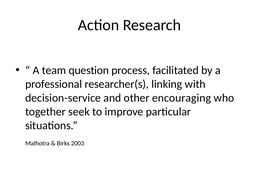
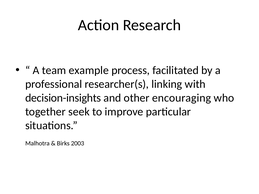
question: question -> example
decision-service: decision-service -> decision-insights
